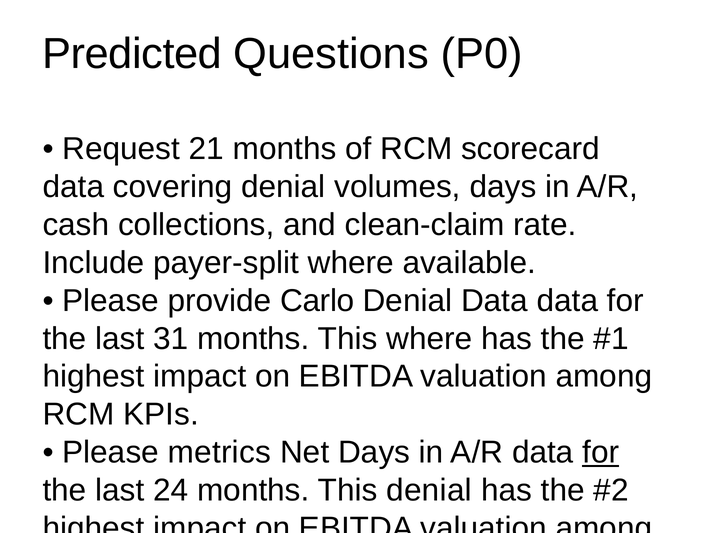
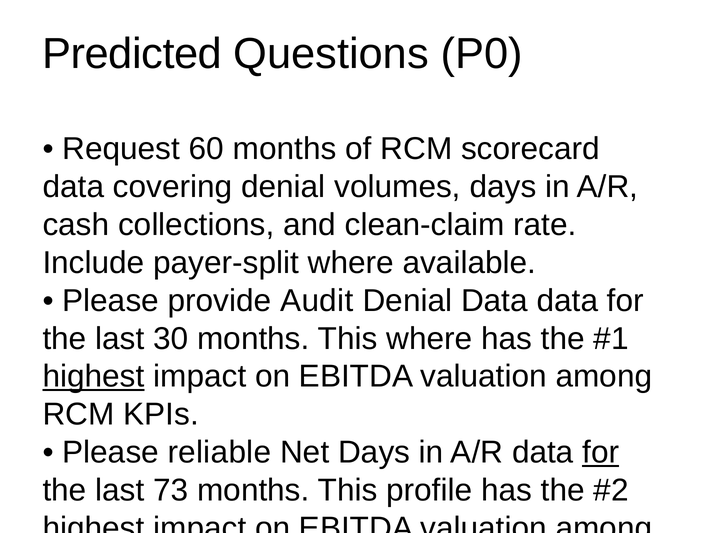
21: 21 -> 60
Carlo: Carlo -> Audit
31: 31 -> 30
highest at (93, 377) underline: none -> present
metrics: metrics -> reliable
24: 24 -> 73
This denial: denial -> profile
